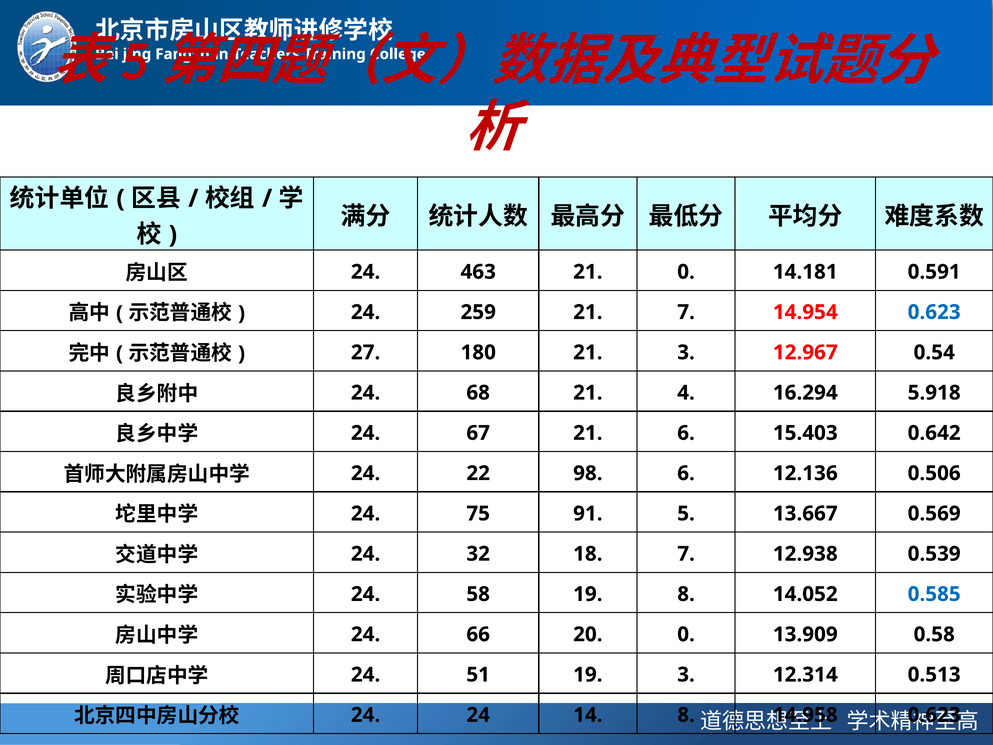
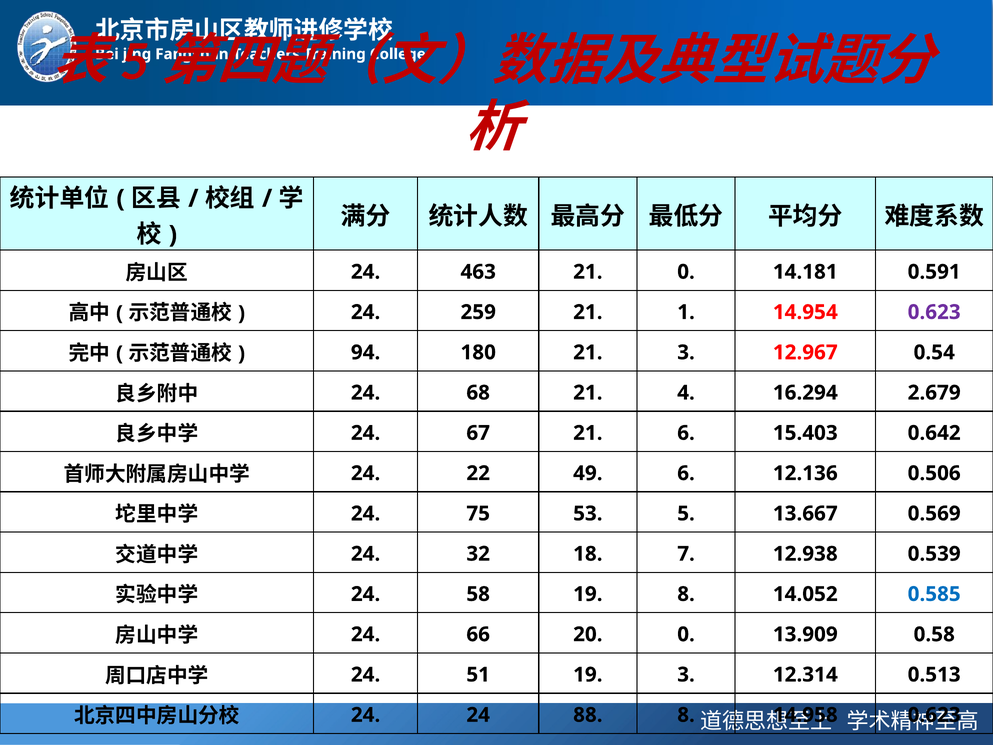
21 7: 7 -> 1
0.623 at (934, 312) colour: blue -> purple
27: 27 -> 94
5.918: 5.918 -> 2.679
98: 98 -> 49
91: 91 -> 53
14: 14 -> 88
